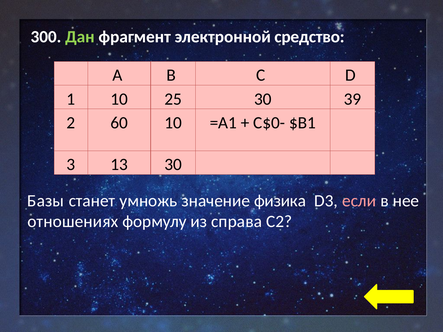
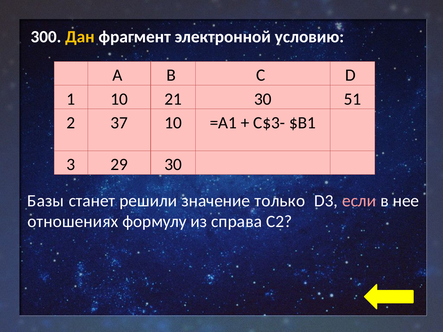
Дан colour: light green -> yellow
средство: средство -> условию
25: 25 -> 21
39: 39 -> 51
60: 60 -> 37
C$0-: C$0- -> C$3-
13: 13 -> 29
умножь: умножь -> решили
физика: физика -> только
